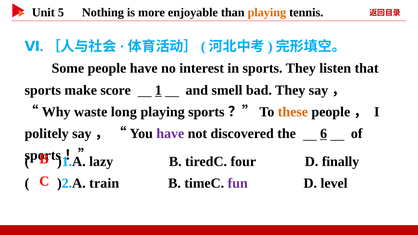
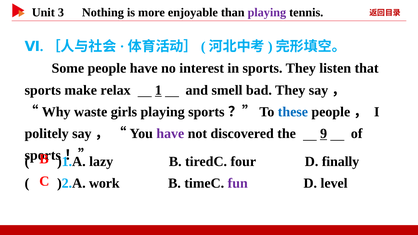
5: 5 -> 3
playing at (267, 12) colour: orange -> purple
score: score -> relax
long: long -> girls
these colour: orange -> blue
6: 6 -> 9
train: train -> work
